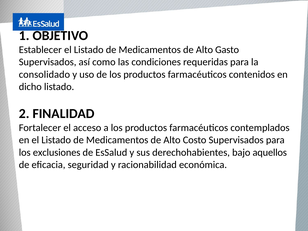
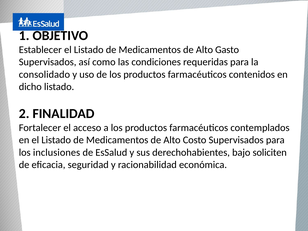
exclusiones: exclusiones -> inclusiones
aquellos: aquellos -> soliciten
